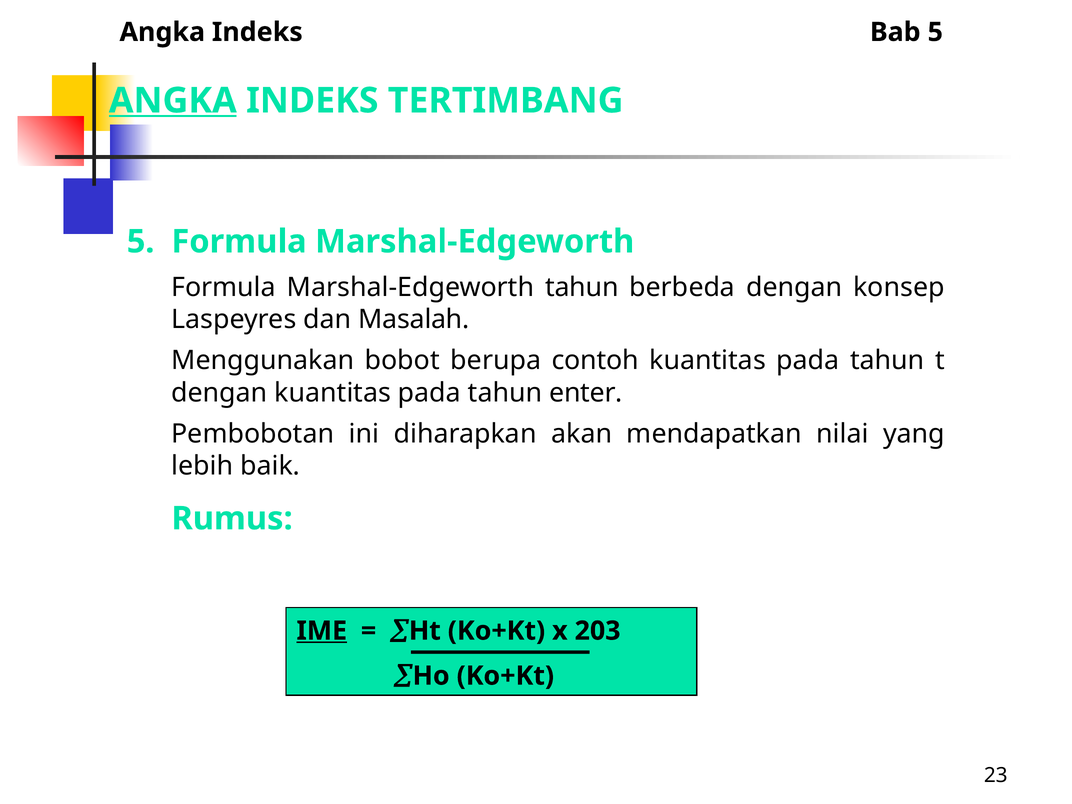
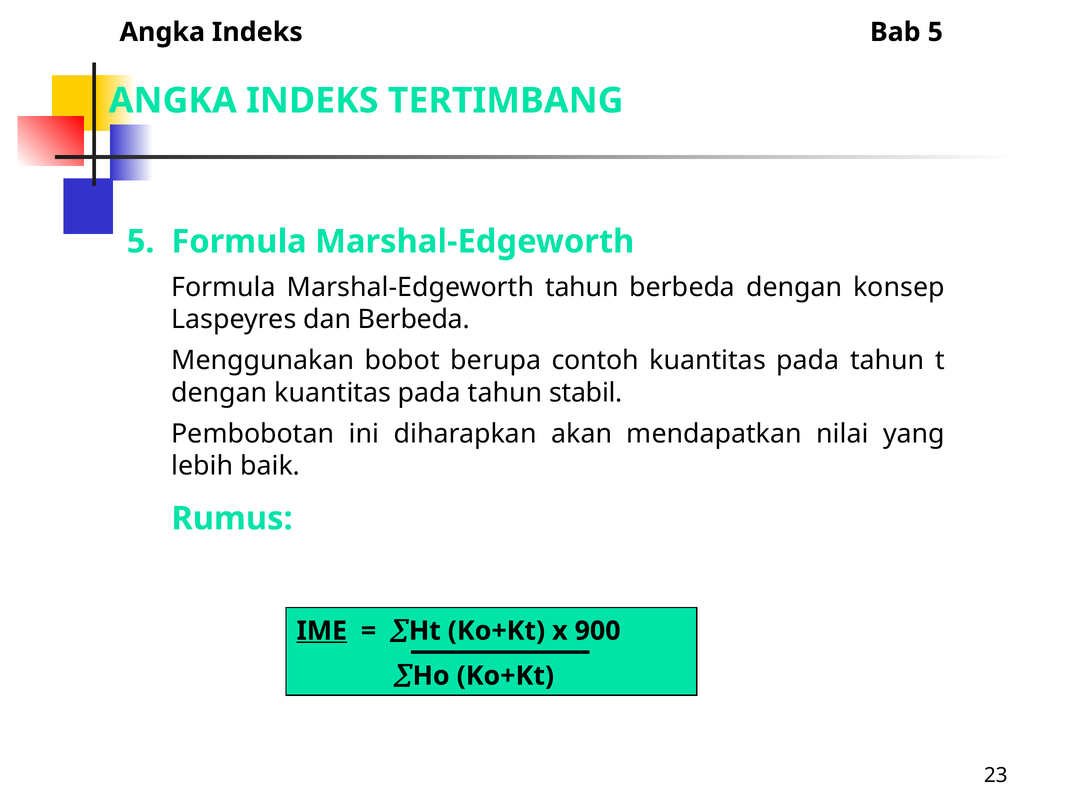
ANGKA at (173, 101) underline: present -> none
dan Masalah: Masalah -> Berbeda
enter: enter -> stabil
203: 203 -> 900
